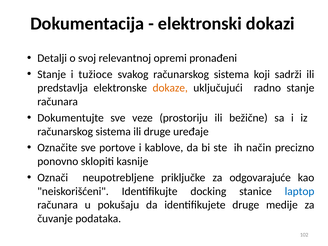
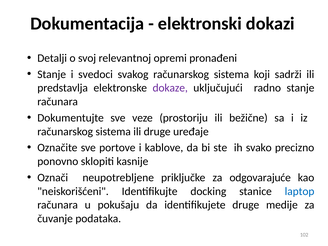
tužioce: tužioce -> svedoci
dokaze colour: orange -> purple
način: način -> svako
